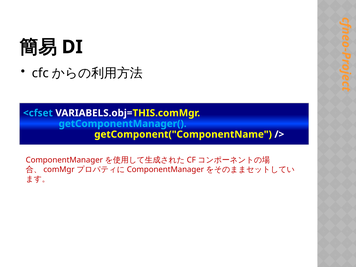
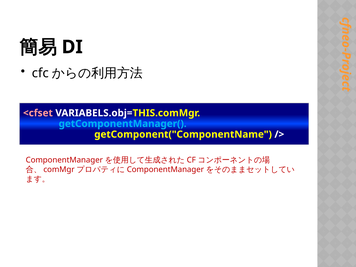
<cfset colour: light blue -> pink
